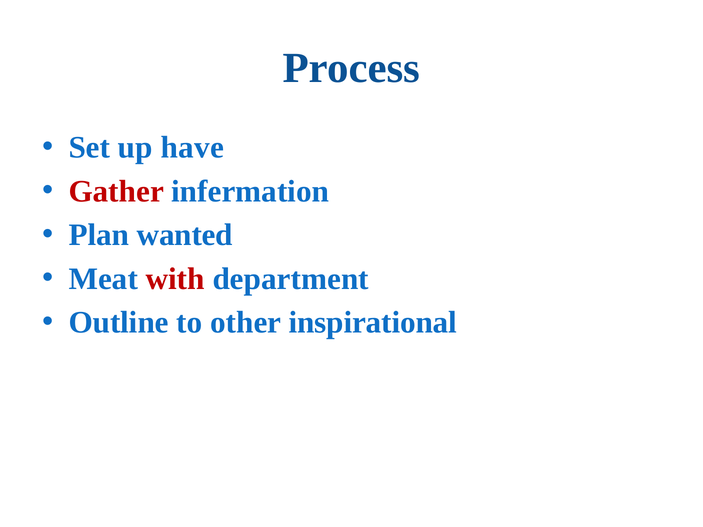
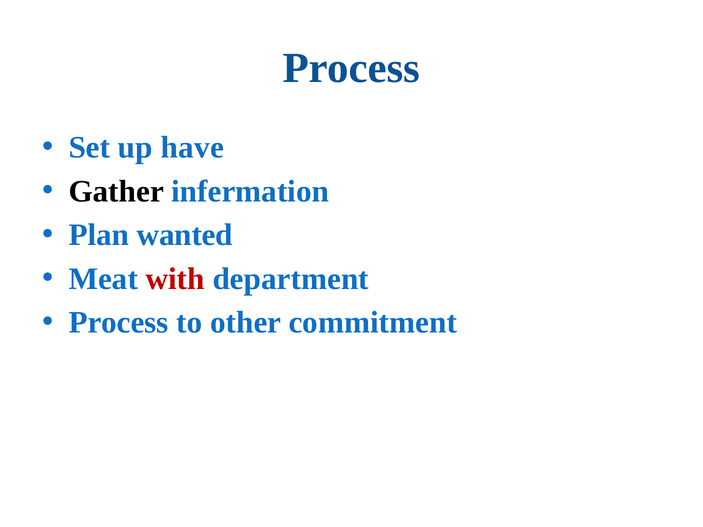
Gather colour: red -> black
Outline at (119, 323): Outline -> Process
inspirational: inspirational -> commitment
